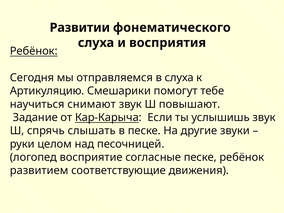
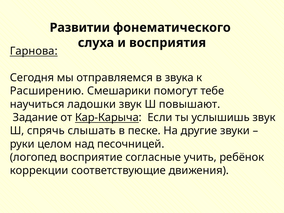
Ребёнок at (34, 51): Ребёнок -> Гарнова
в слуха: слуха -> звука
Артикуляцию: Артикуляцию -> Расширению
снимают: снимают -> ладошки
согласные песке: песке -> учить
развитием: развитием -> коррекции
